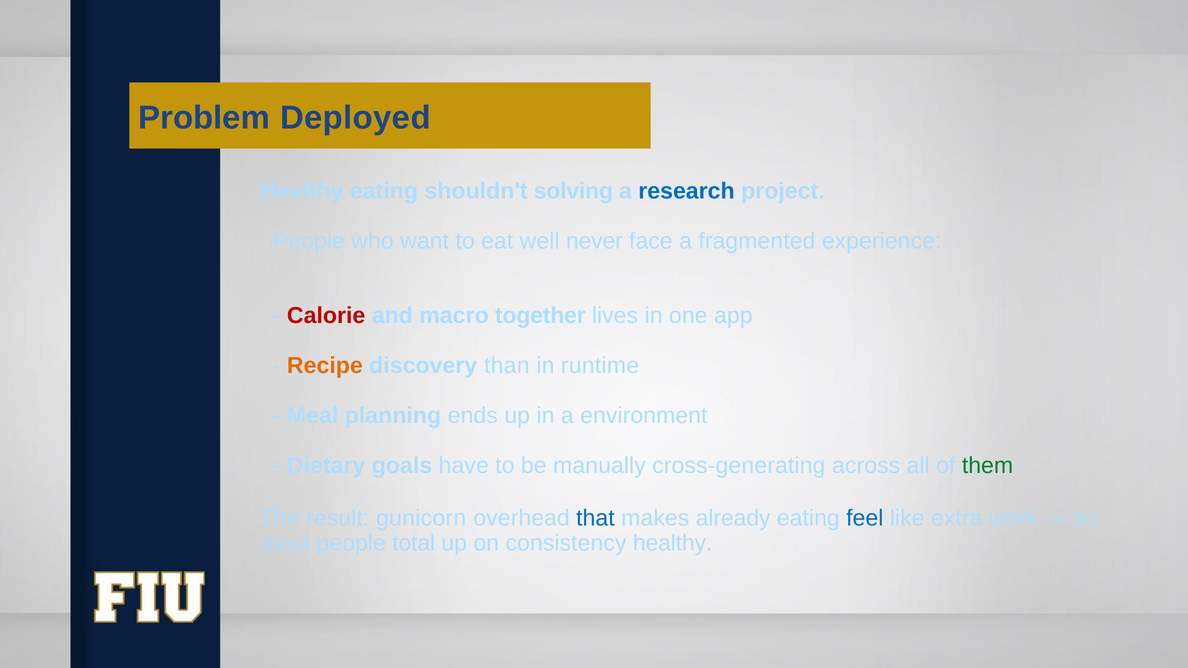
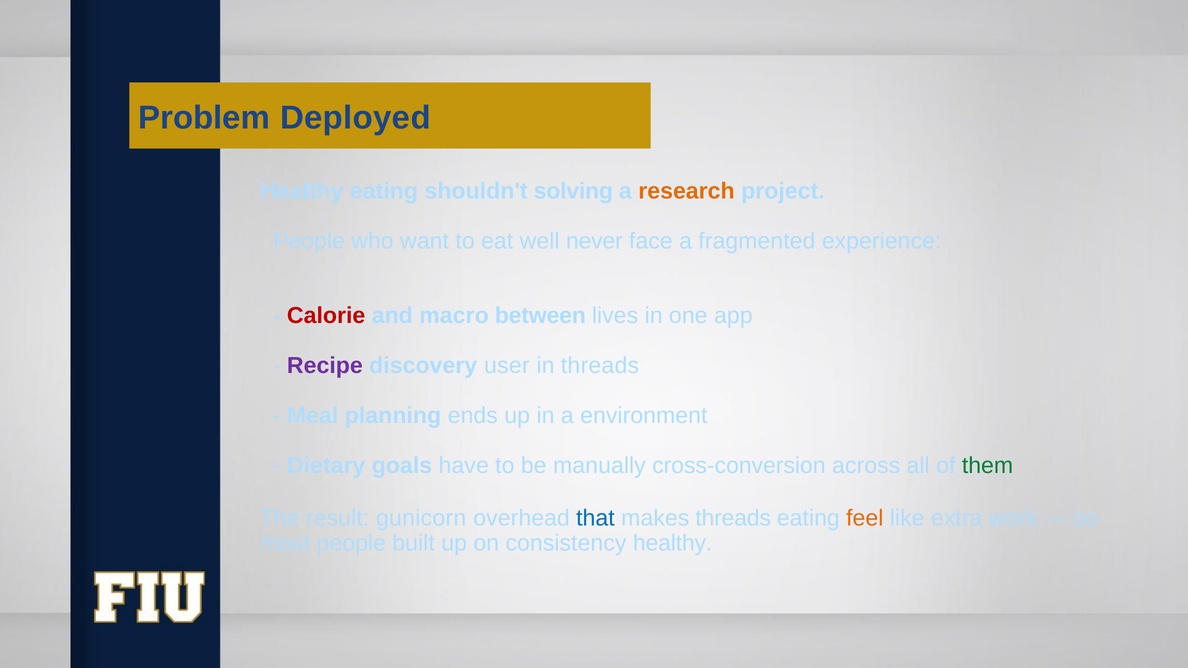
research colour: blue -> orange
together: together -> between
Recipe colour: orange -> purple
than: than -> user
in runtime: runtime -> threads
cross-generating: cross-generating -> cross-conversion
makes already: already -> threads
feel colour: blue -> orange
total: total -> built
